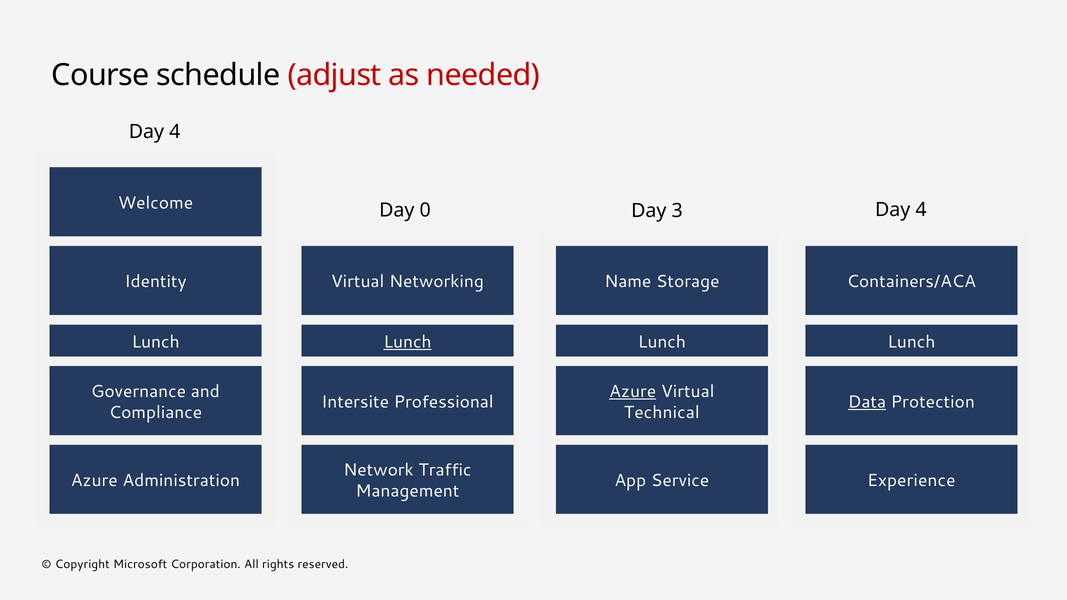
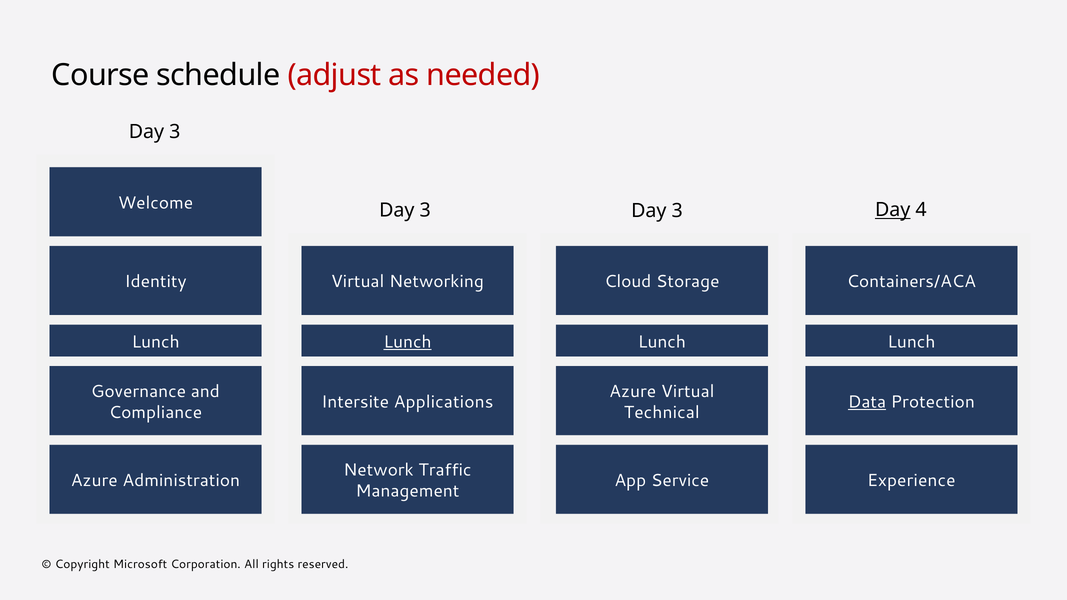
4 at (175, 132): 4 -> 3
Day at (893, 210) underline: none -> present
0 at (425, 210): 0 -> 3
Name: Name -> Cloud
Azure at (633, 391) underline: present -> none
Professional: Professional -> Applications
